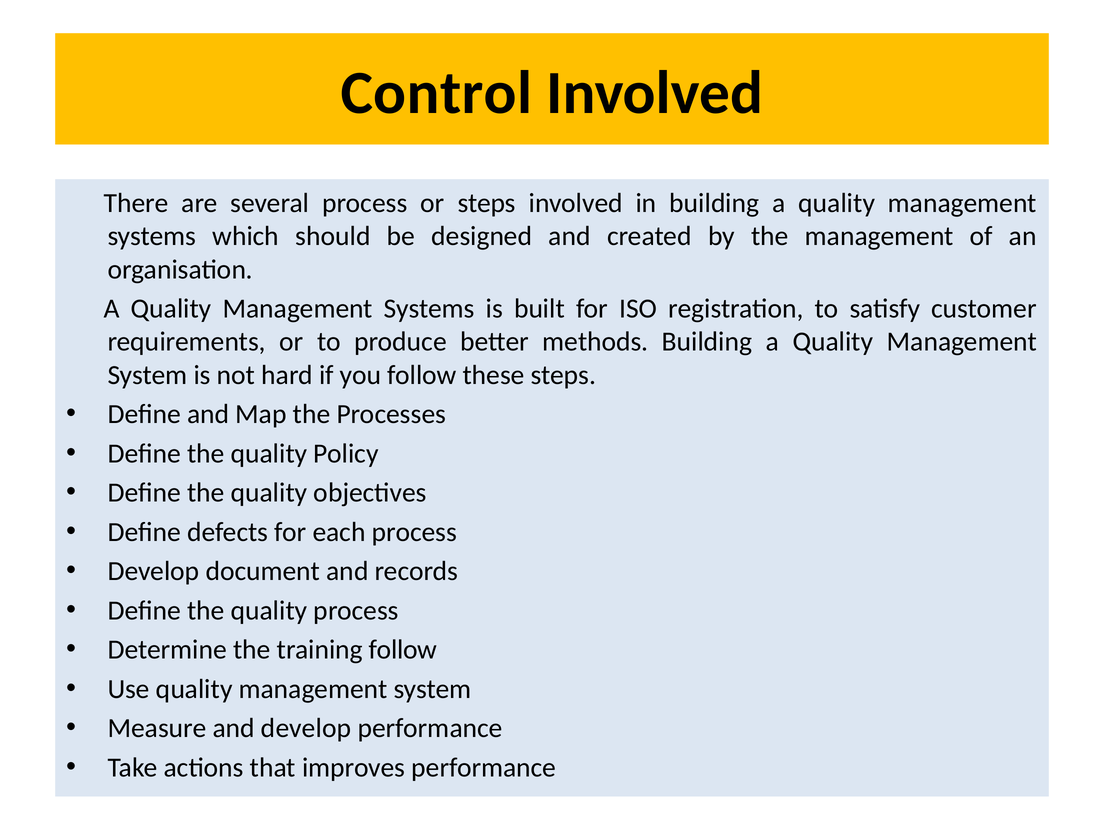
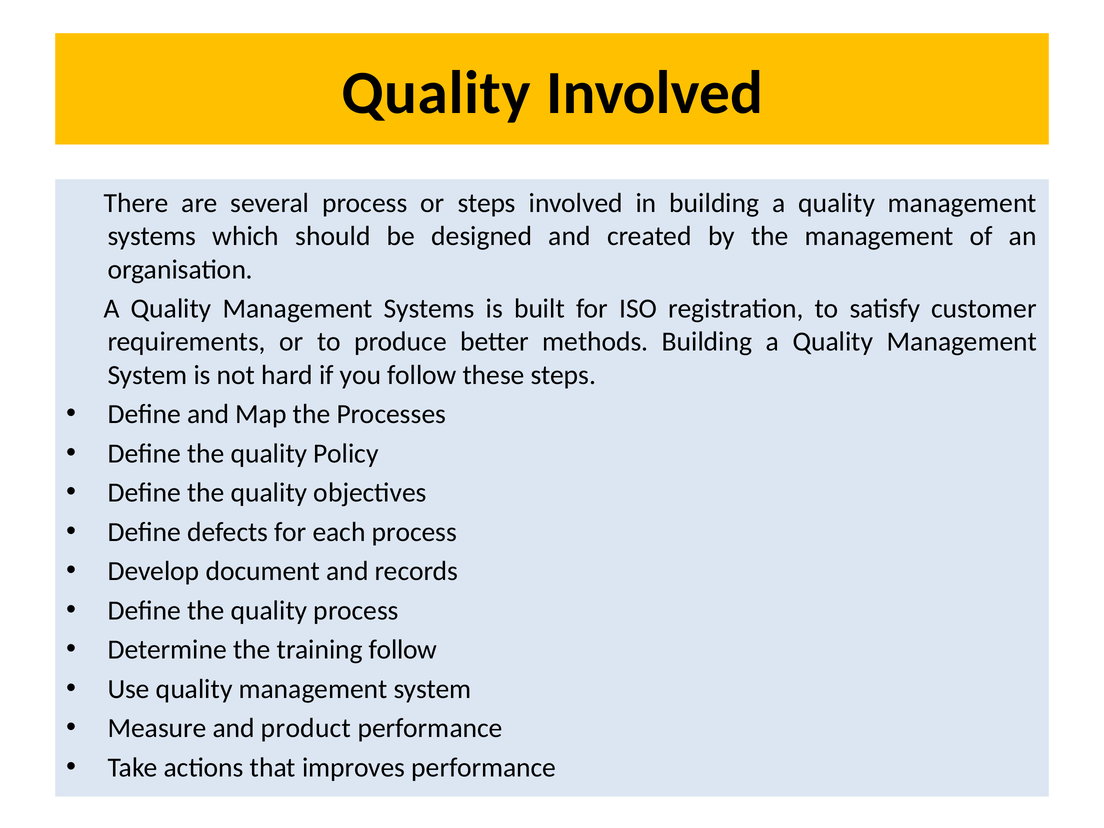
Control at (436, 93): Control -> Quality
and develop: develop -> product
